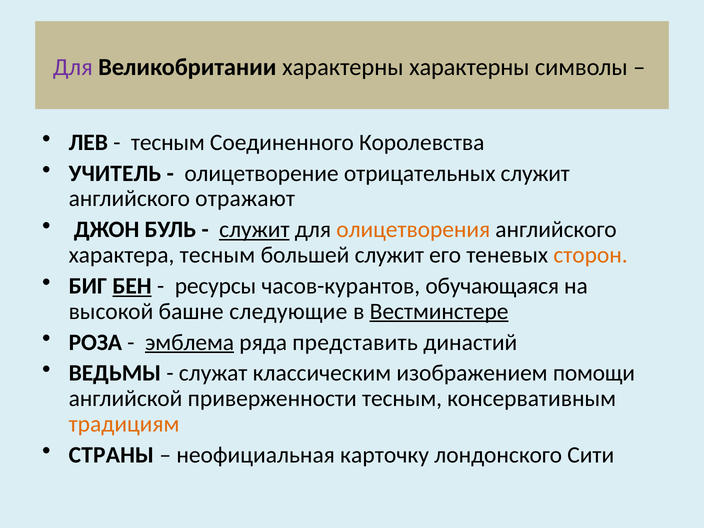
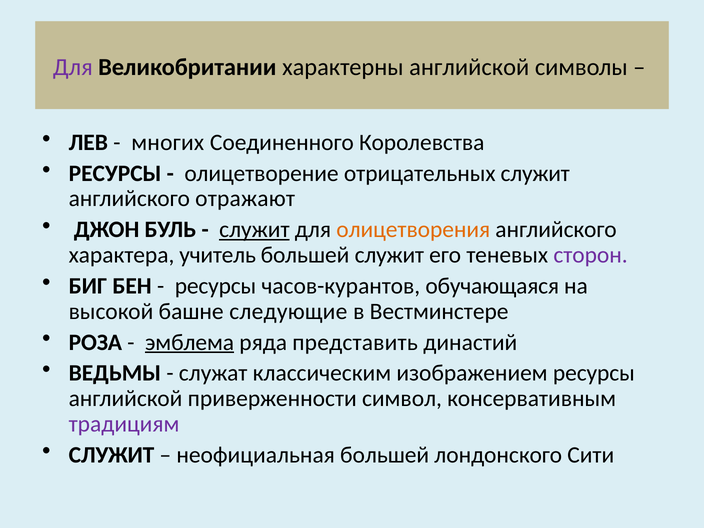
характерны характерны: характерны -> английской
тесным at (168, 142): тесным -> многих
УЧИТЕЛЬ at (115, 173): УЧИТЕЛЬ -> РЕСУРСЫ
характера тесным: тесным -> учитель
сторон colour: orange -> purple
БЕН underline: present -> none
Вестминстере underline: present -> none
изображением помощи: помощи -> ресурсы
приверженности тесным: тесным -> символ
традициям colour: orange -> purple
СТРАНЫ at (111, 455): СТРАНЫ -> СЛУЖИТ
неофициальная карточку: карточку -> большей
